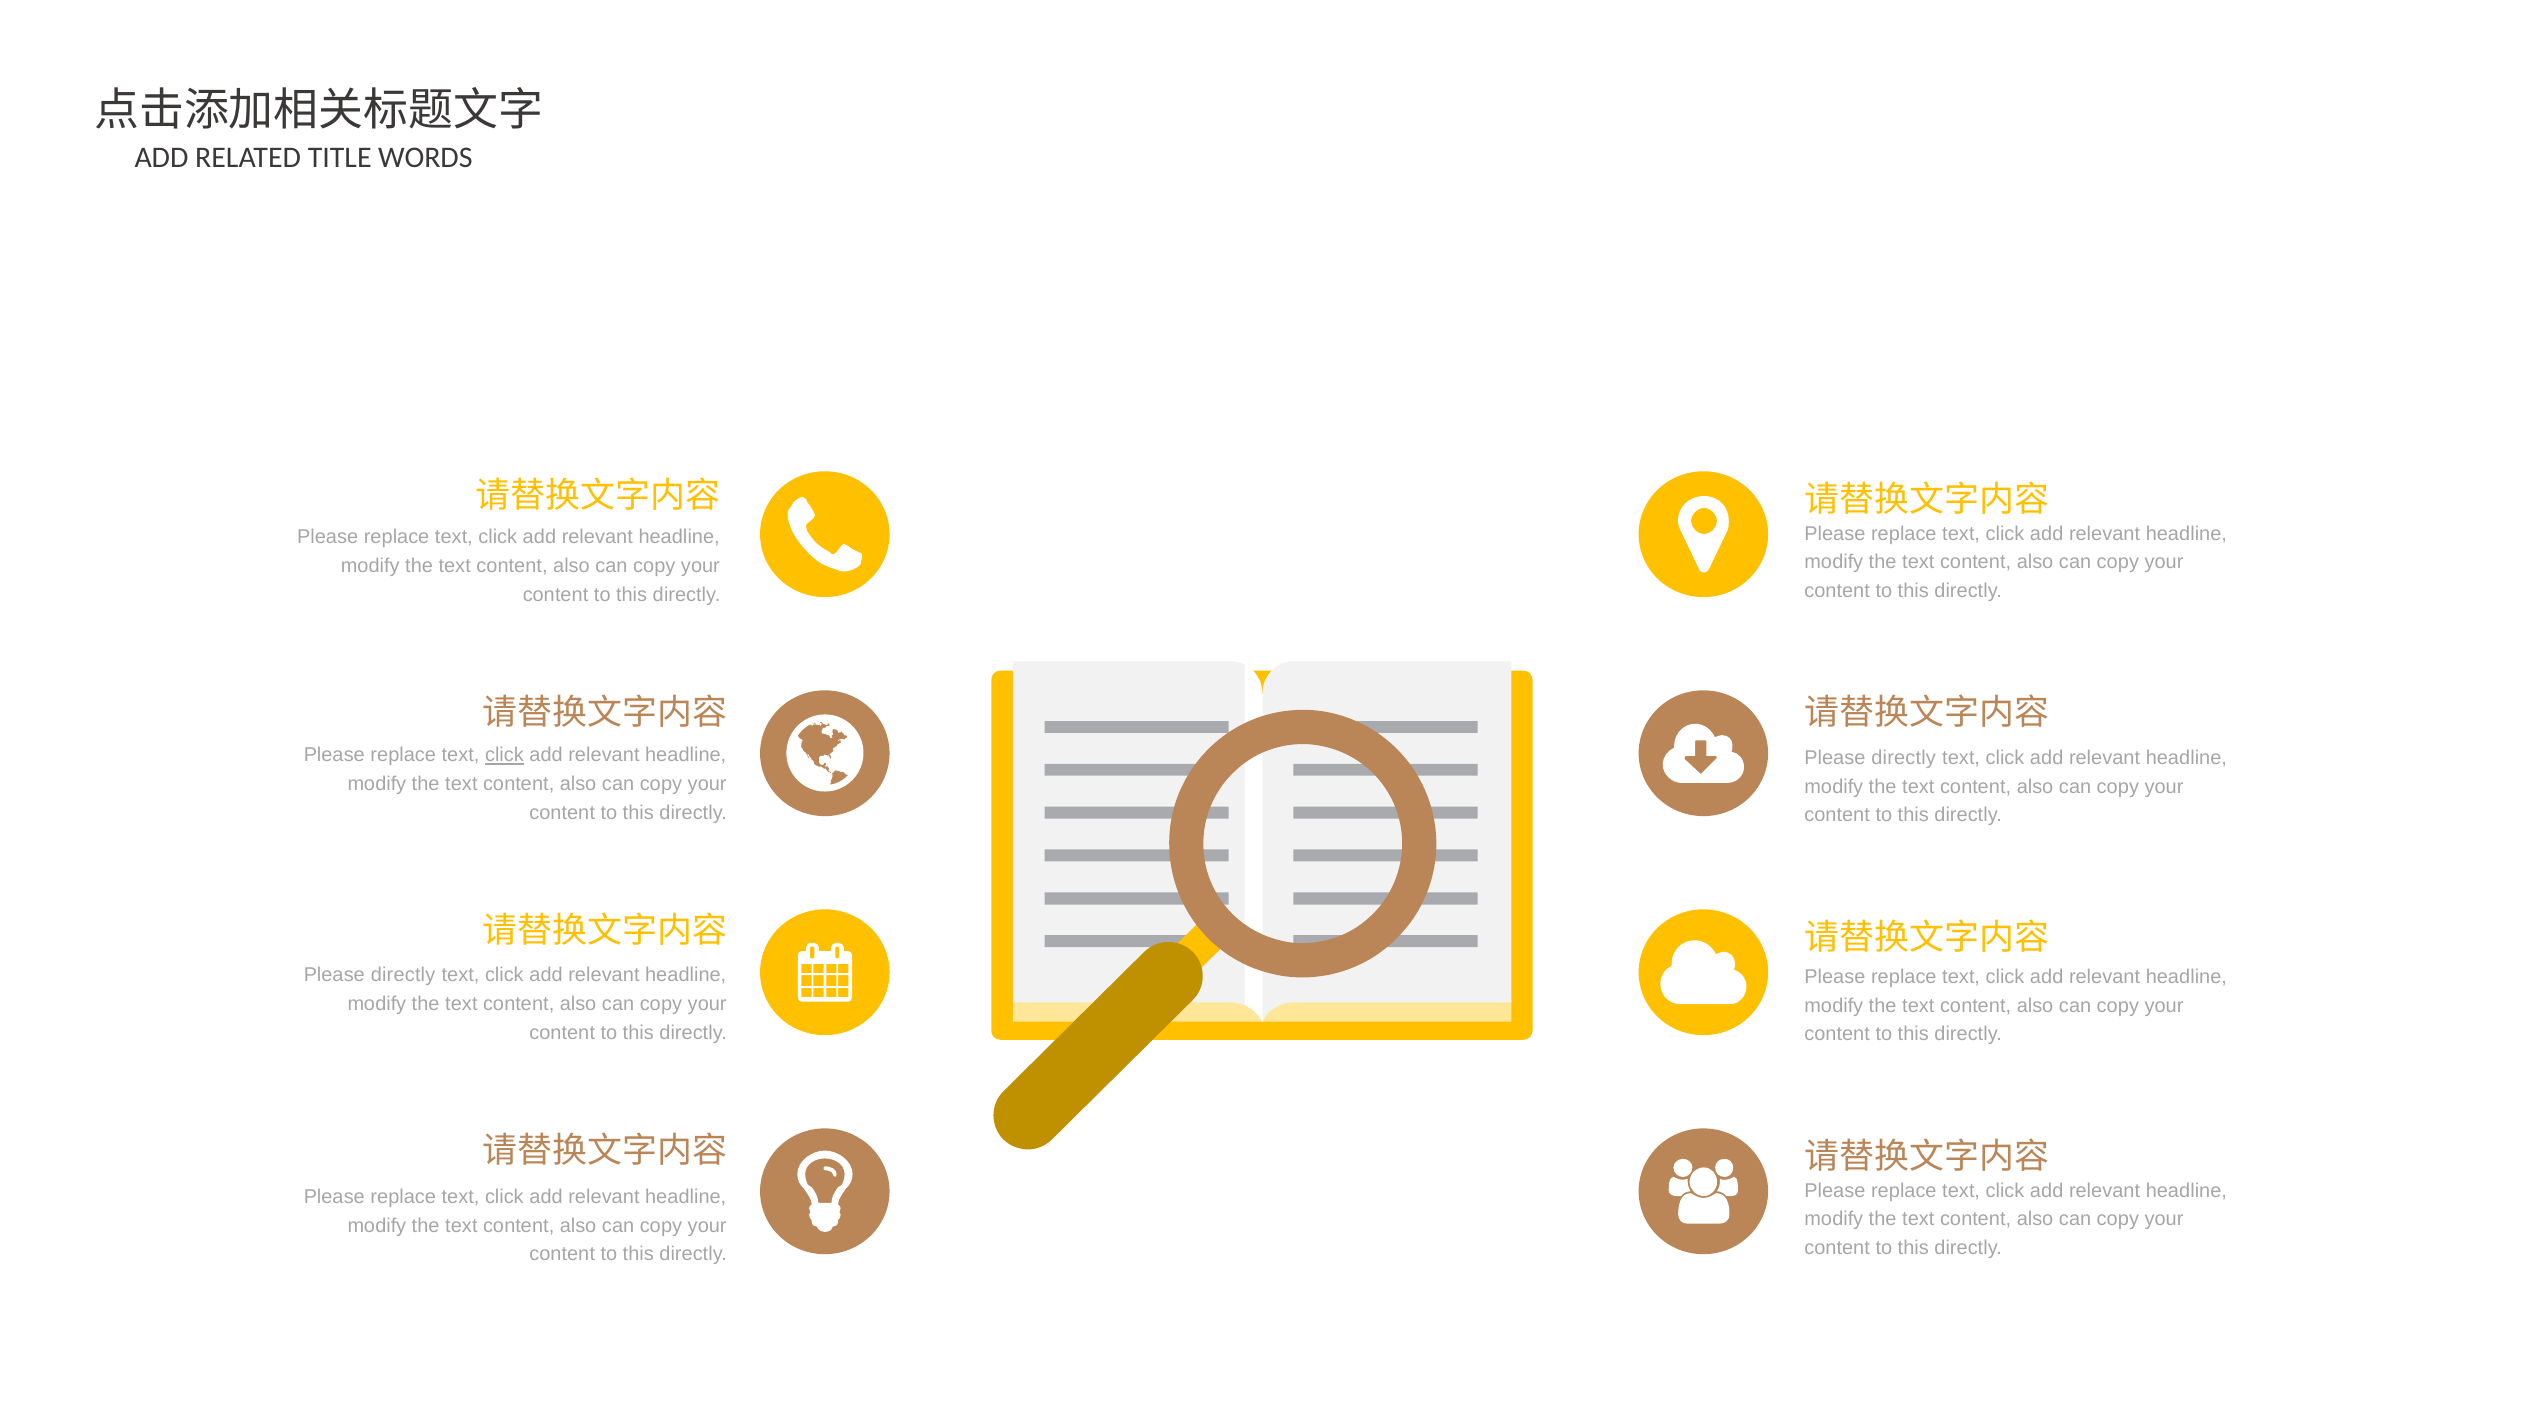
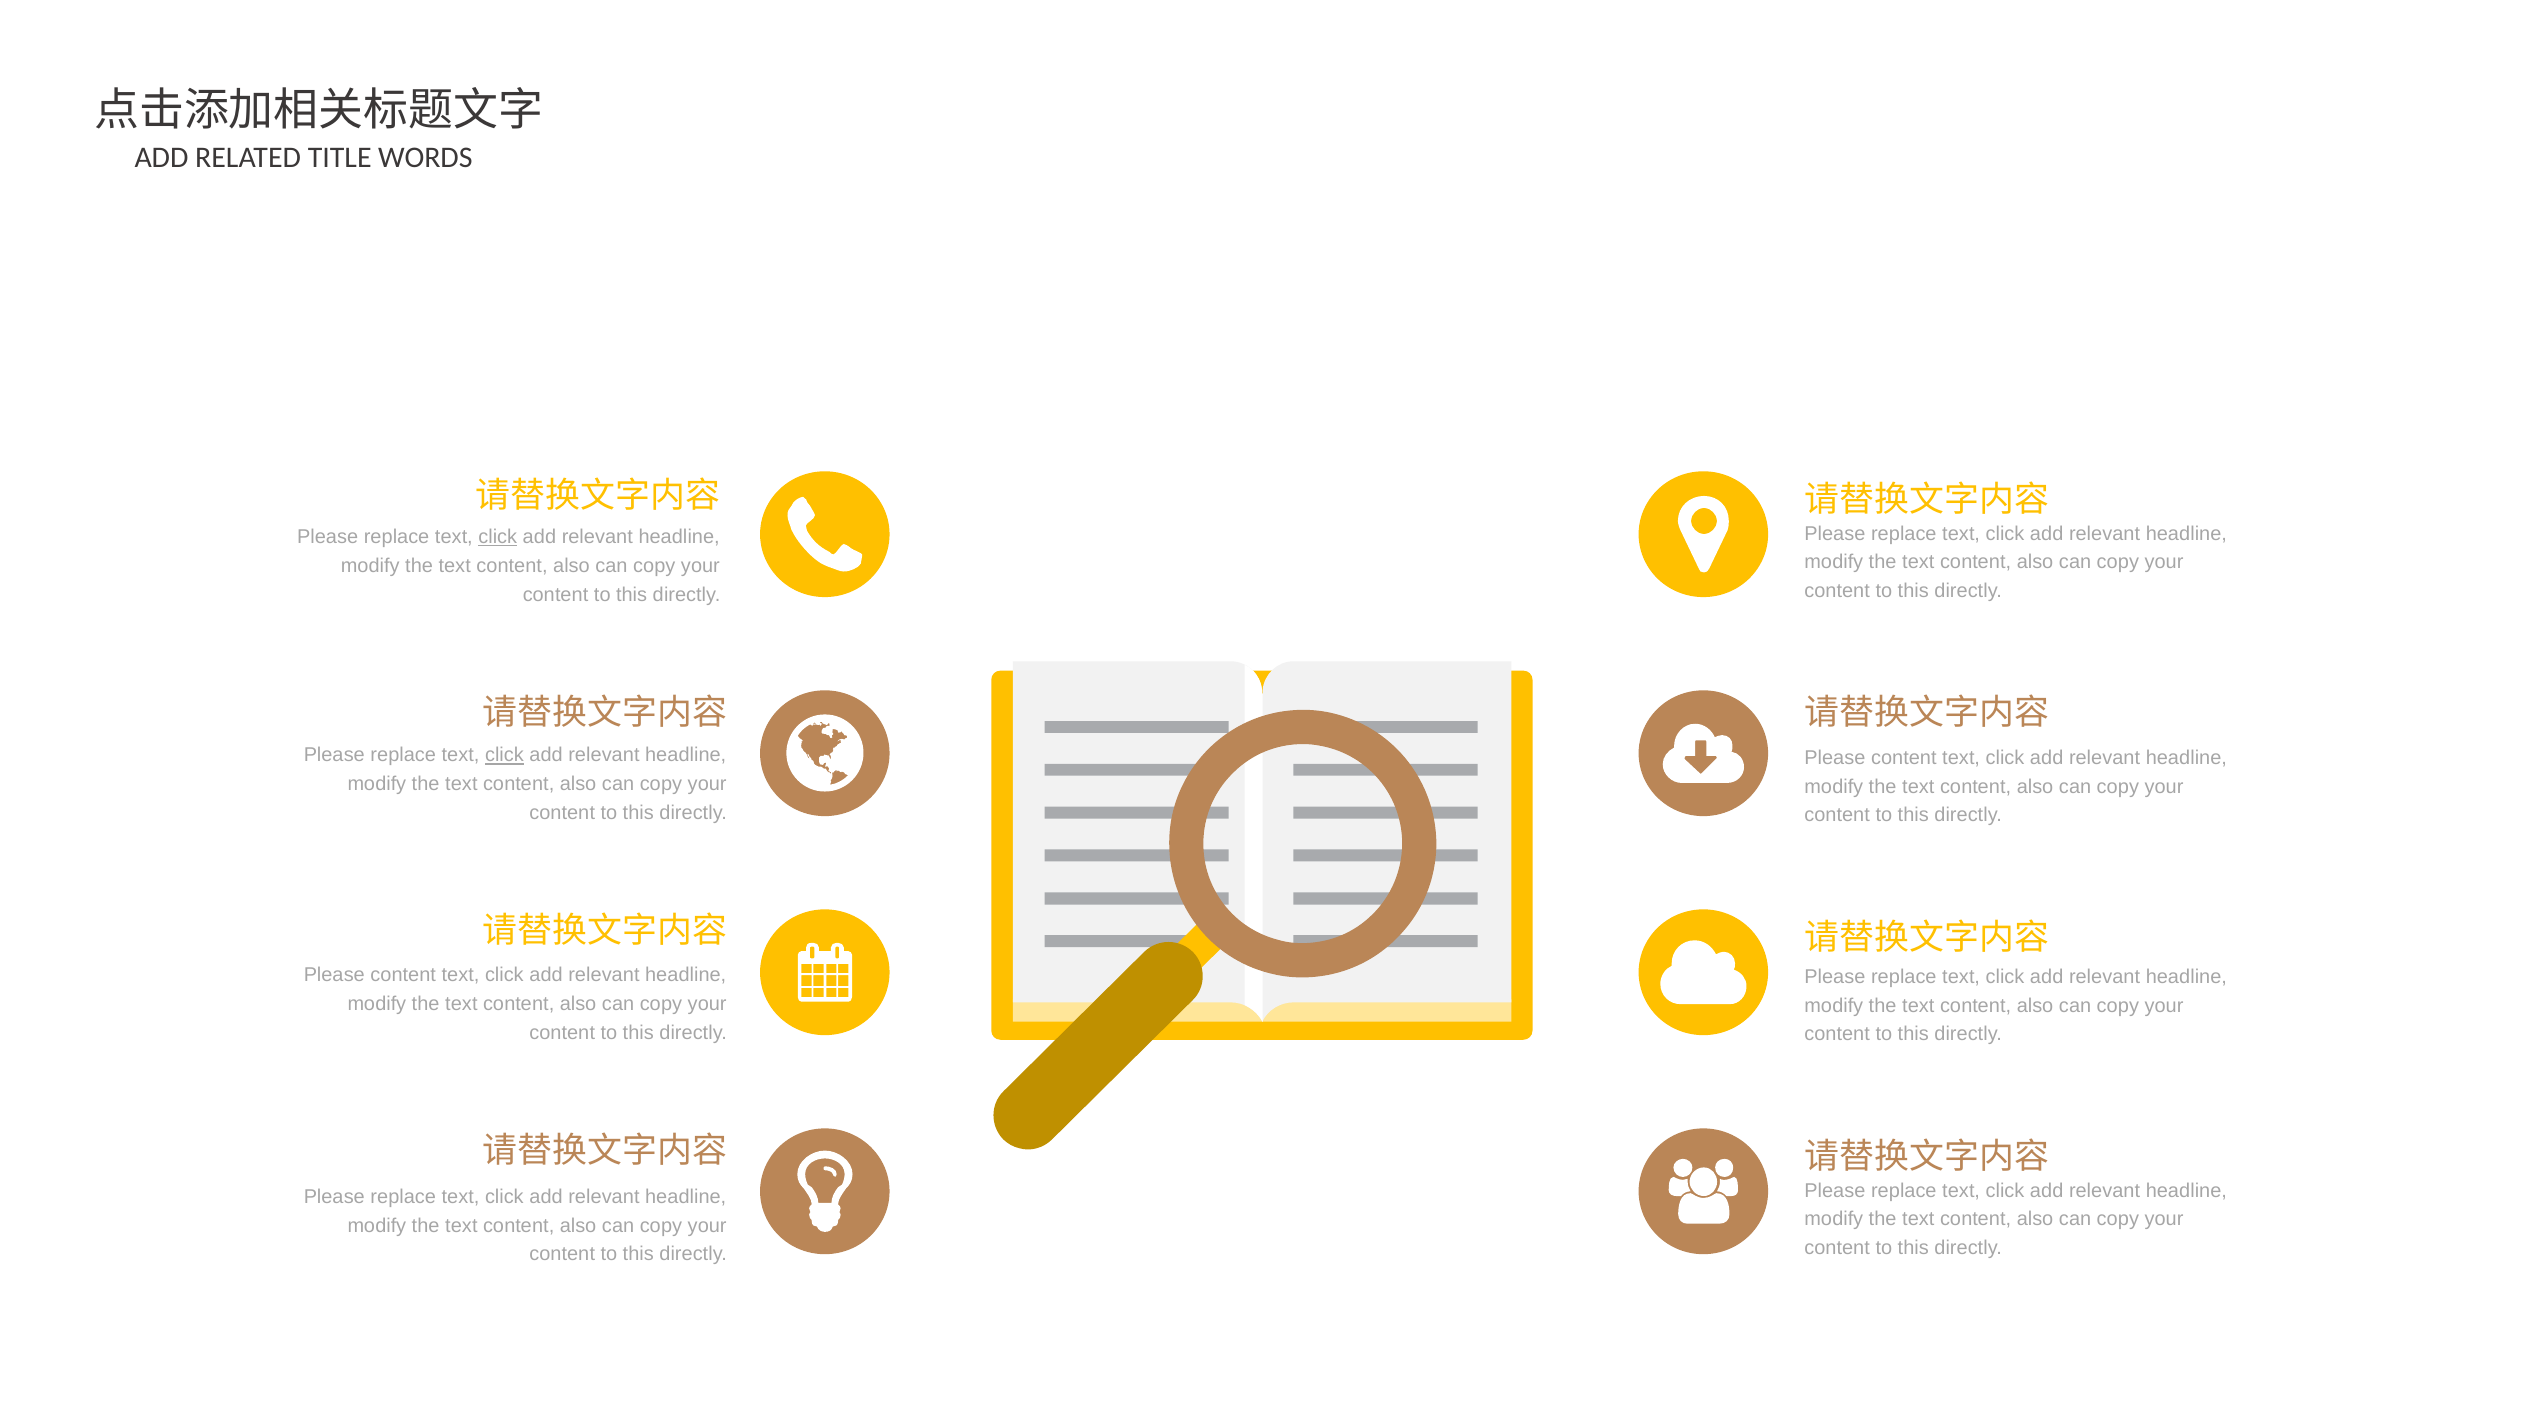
click at (498, 537) underline: none -> present
directly at (1904, 758): directly -> content
directly at (403, 975): directly -> content
